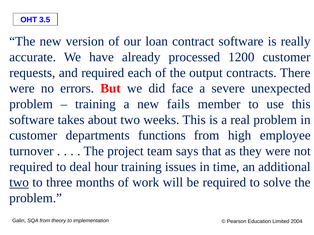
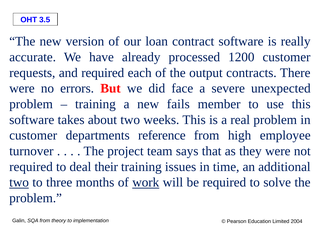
functions: functions -> reference
hour: hour -> their
work underline: none -> present
